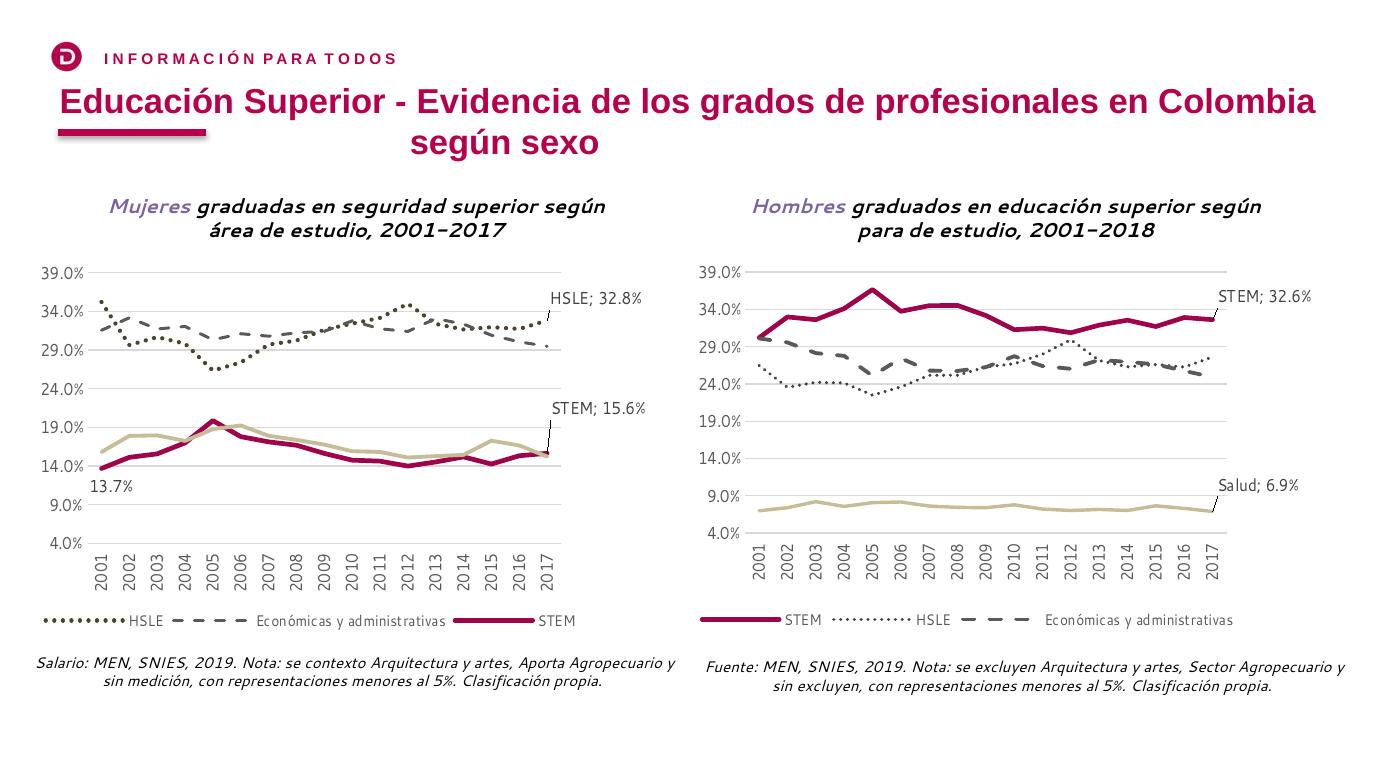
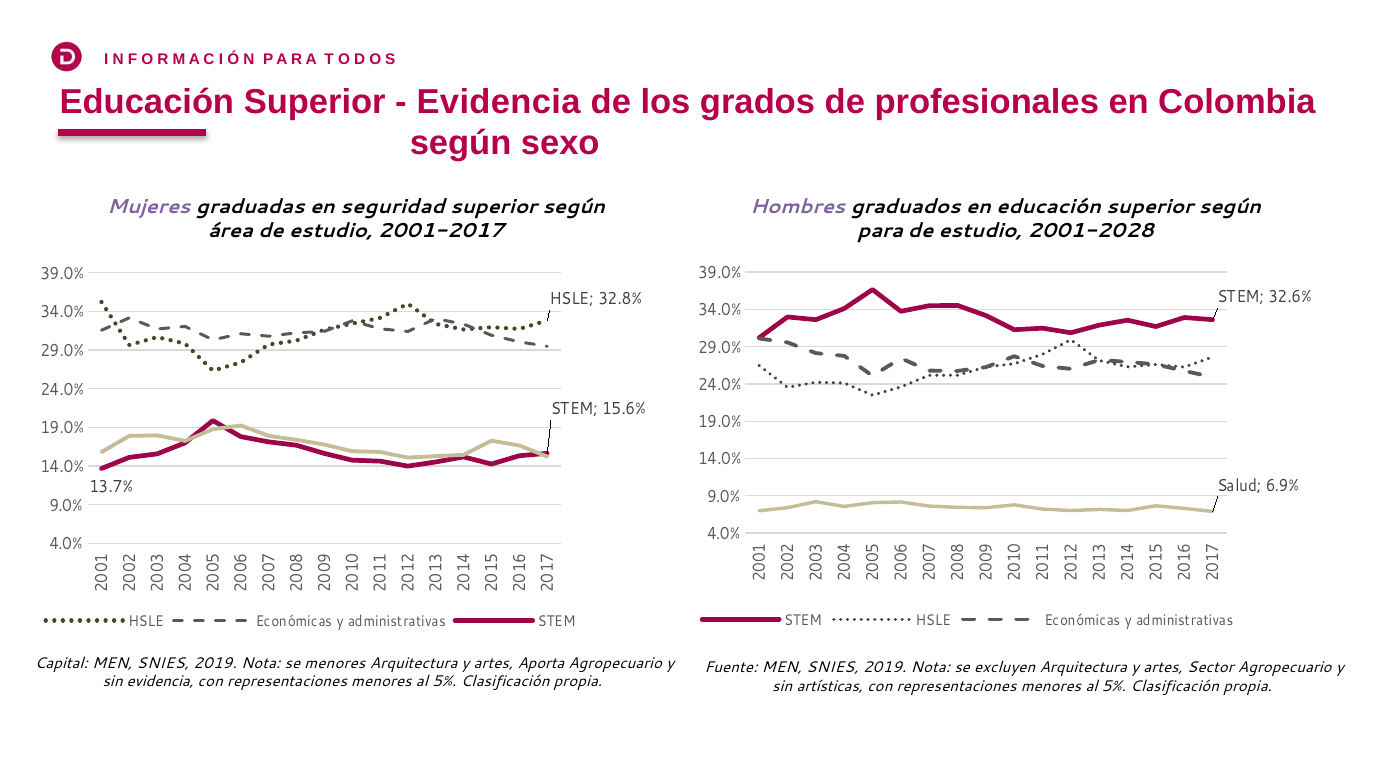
2001-2018: 2001-2018 -> 2001-2028
Salario: Salario -> Capital
se contexto: contexto -> menores
sin medición: medición -> evidencia
sin excluyen: excluyen -> artísticas
